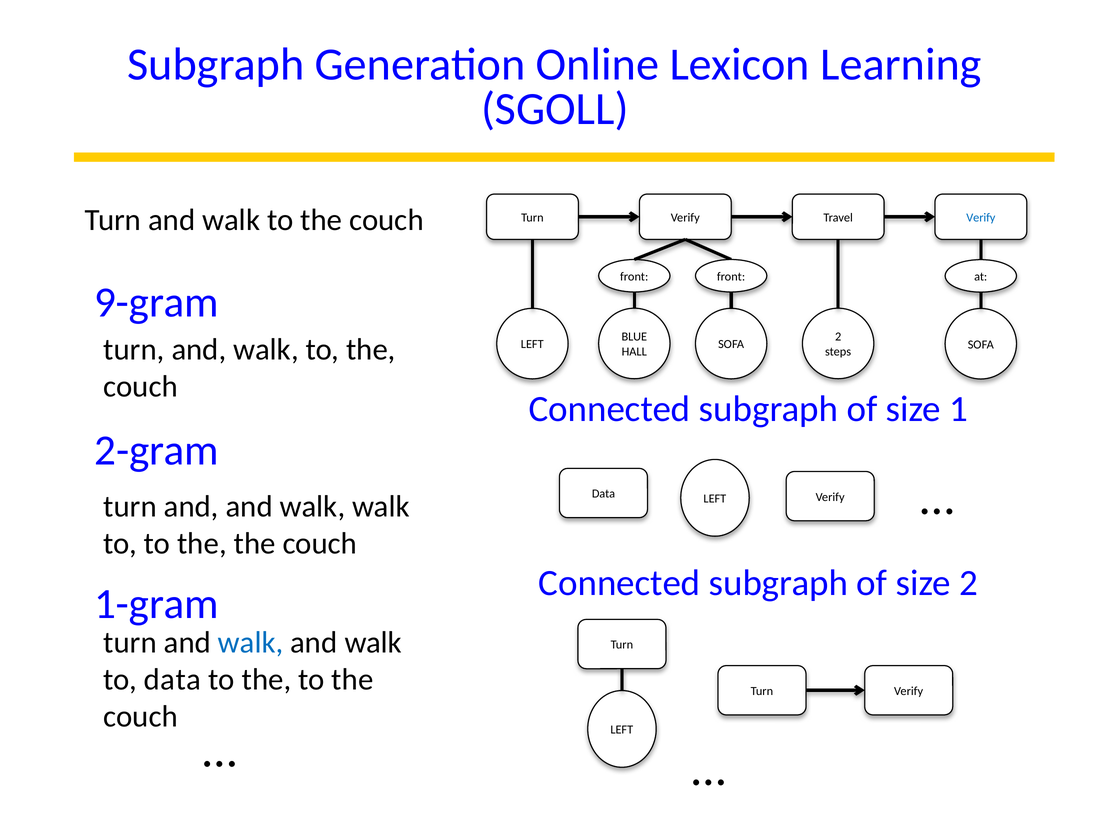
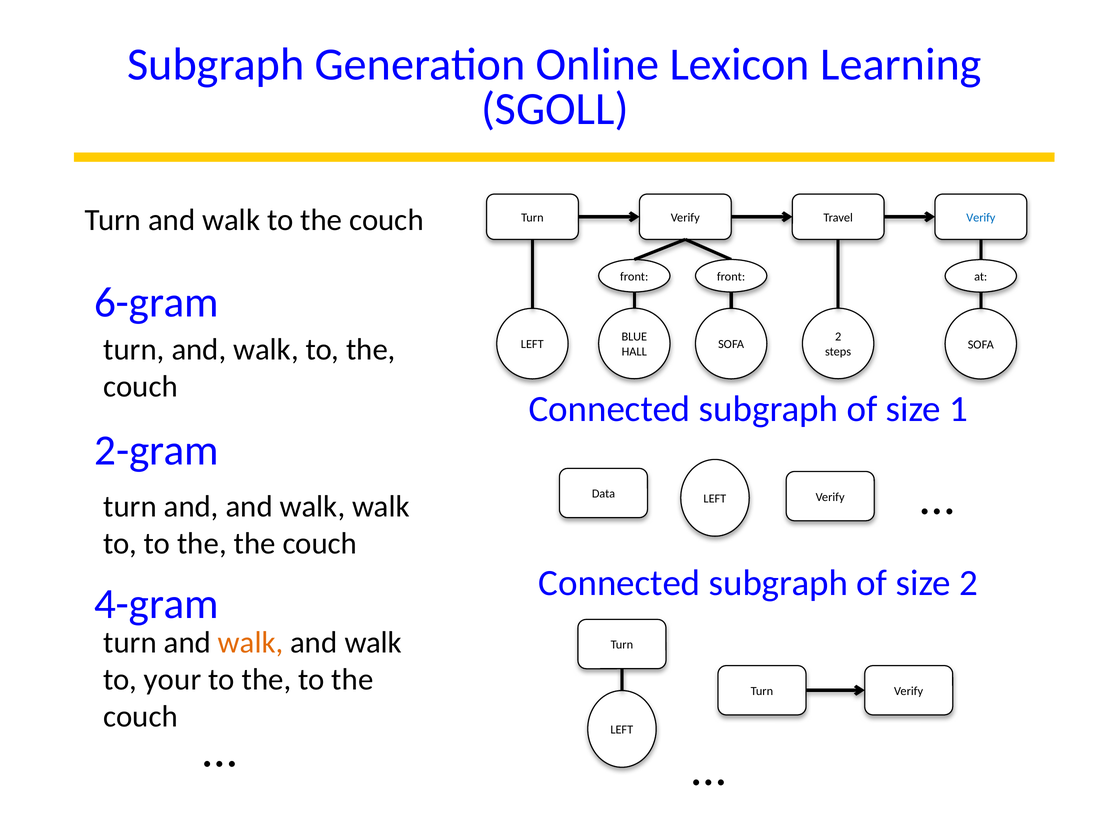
9-gram: 9-gram -> 6-gram
1-gram: 1-gram -> 4-gram
walk at (251, 643) colour: blue -> orange
to data: data -> your
